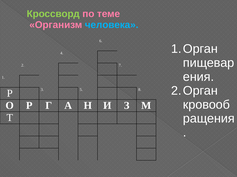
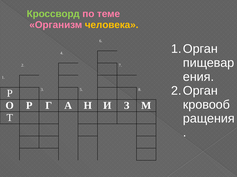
человека colour: light blue -> yellow
